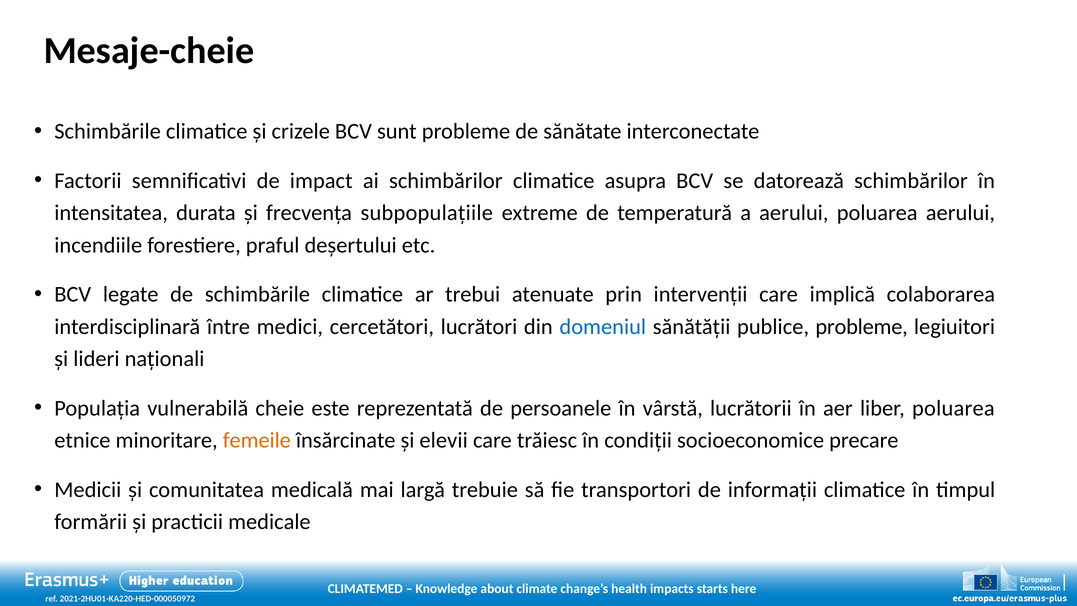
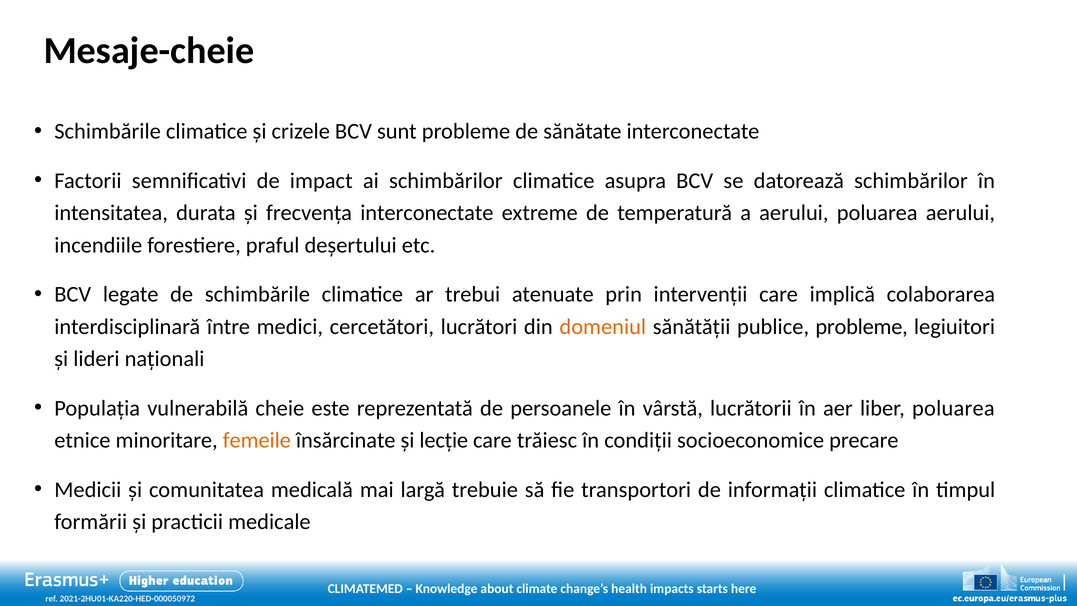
frecvența subpopulațiile: subpopulațiile -> interconectate
domeniul colour: blue -> orange
elevii: elevii -> lecție
